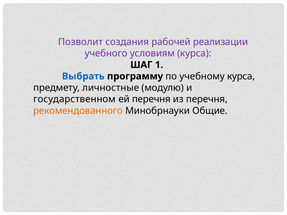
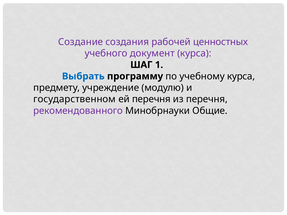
Позволит: Позволит -> Создание
реализации: реализации -> ценностных
условиям: условиям -> документ
личностные: личностные -> учреждение
рекомендованного colour: orange -> purple
